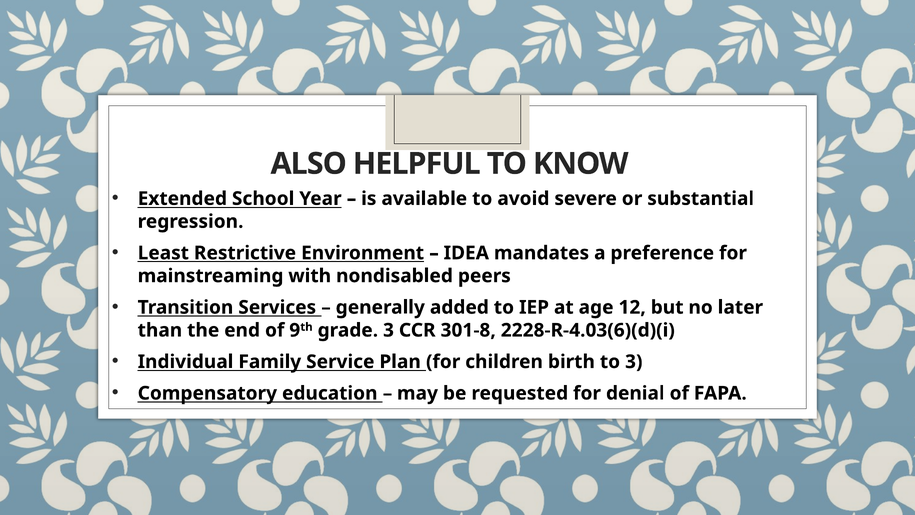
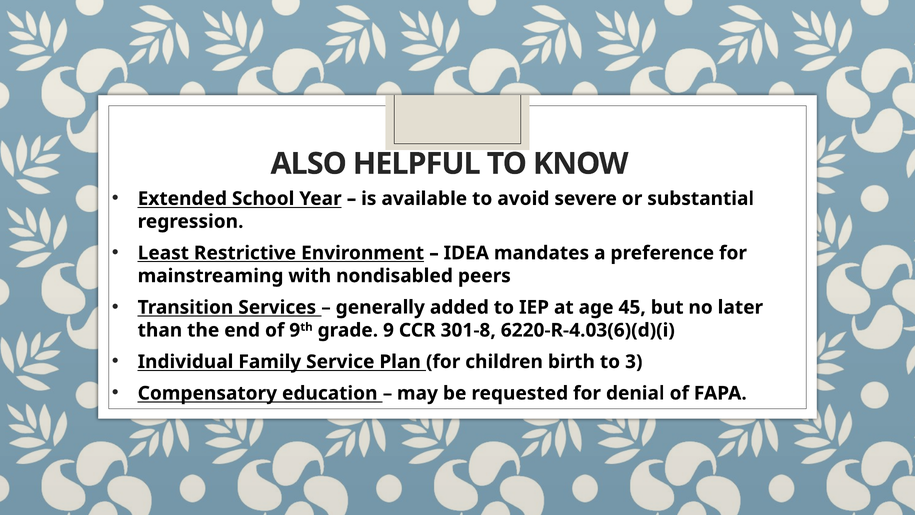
12: 12 -> 45
grade 3: 3 -> 9
2228-R-4.03(6)(d)(i: 2228-R-4.03(6)(d)(i -> 6220-R-4.03(6)(d)(i
